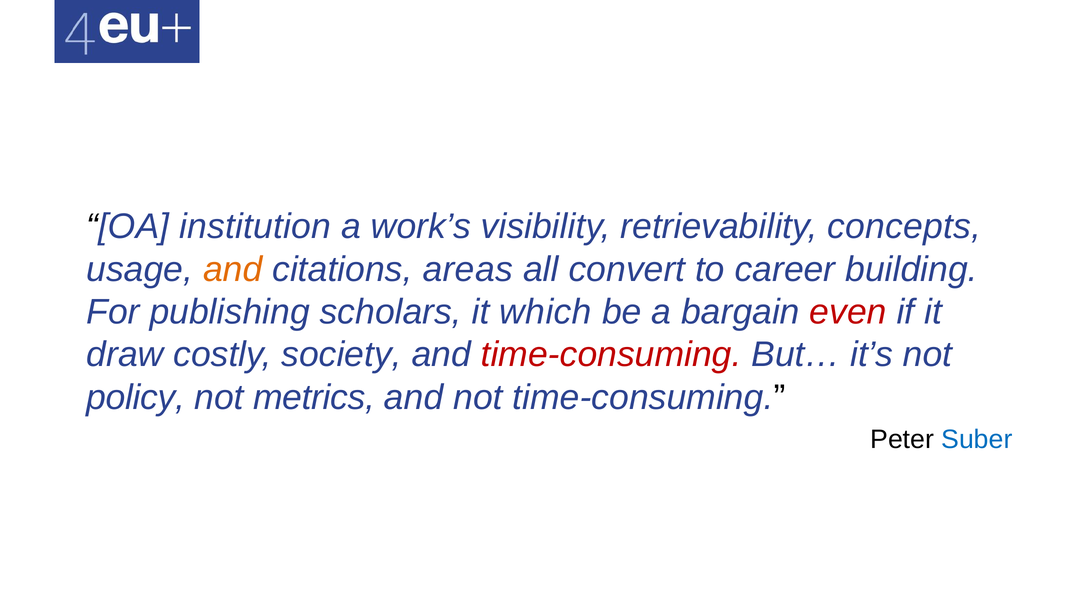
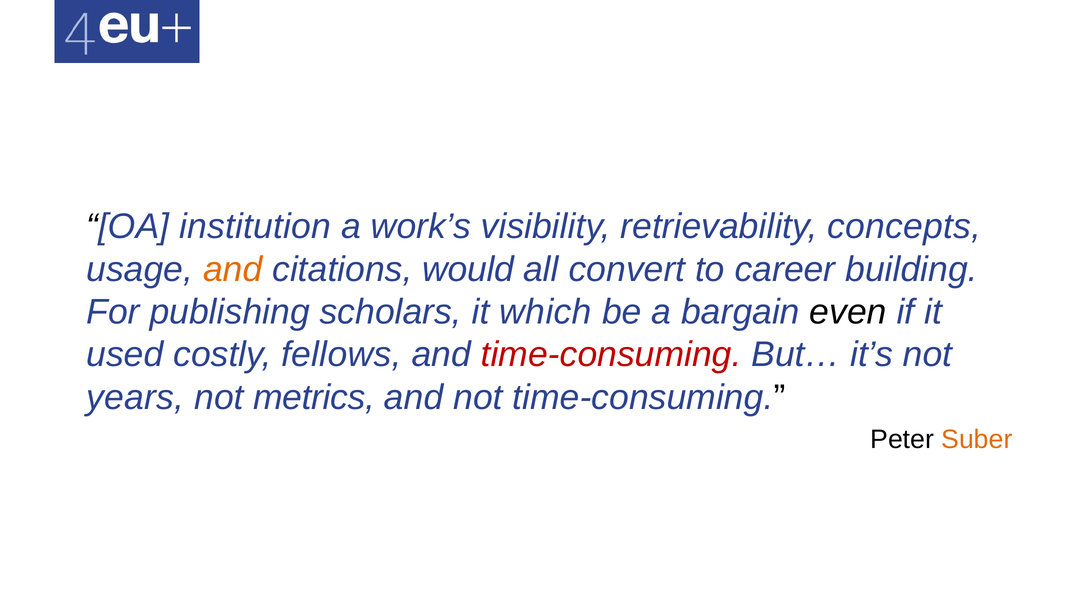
areas: areas -> would
even colour: red -> black
draw: draw -> used
society: society -> fellows
policy: policy -> years
Suber colour: blue -> orange
